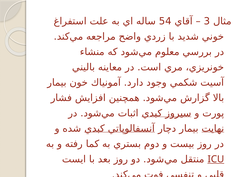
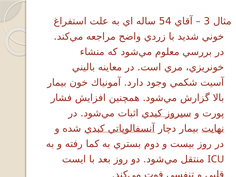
ICU underline: present -> none
